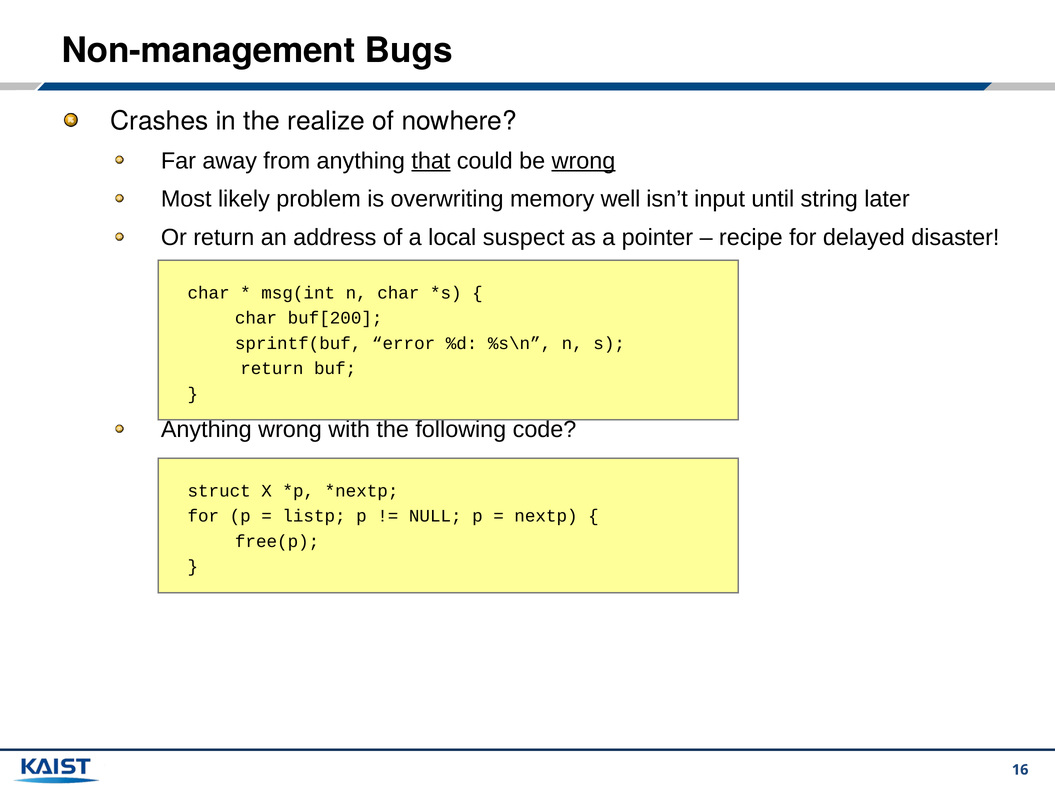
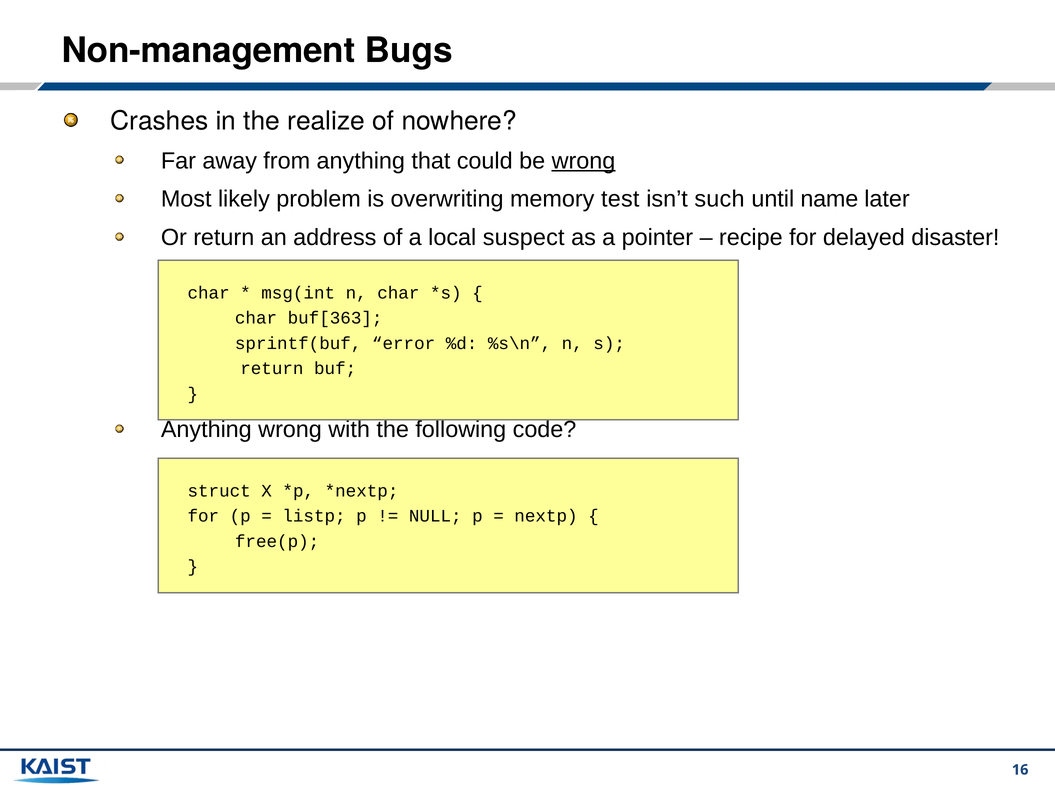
that underline: present -> none
well: well -> test
input: input -> such
string: string -> name
buf[200: buf[200 -> buf[363
